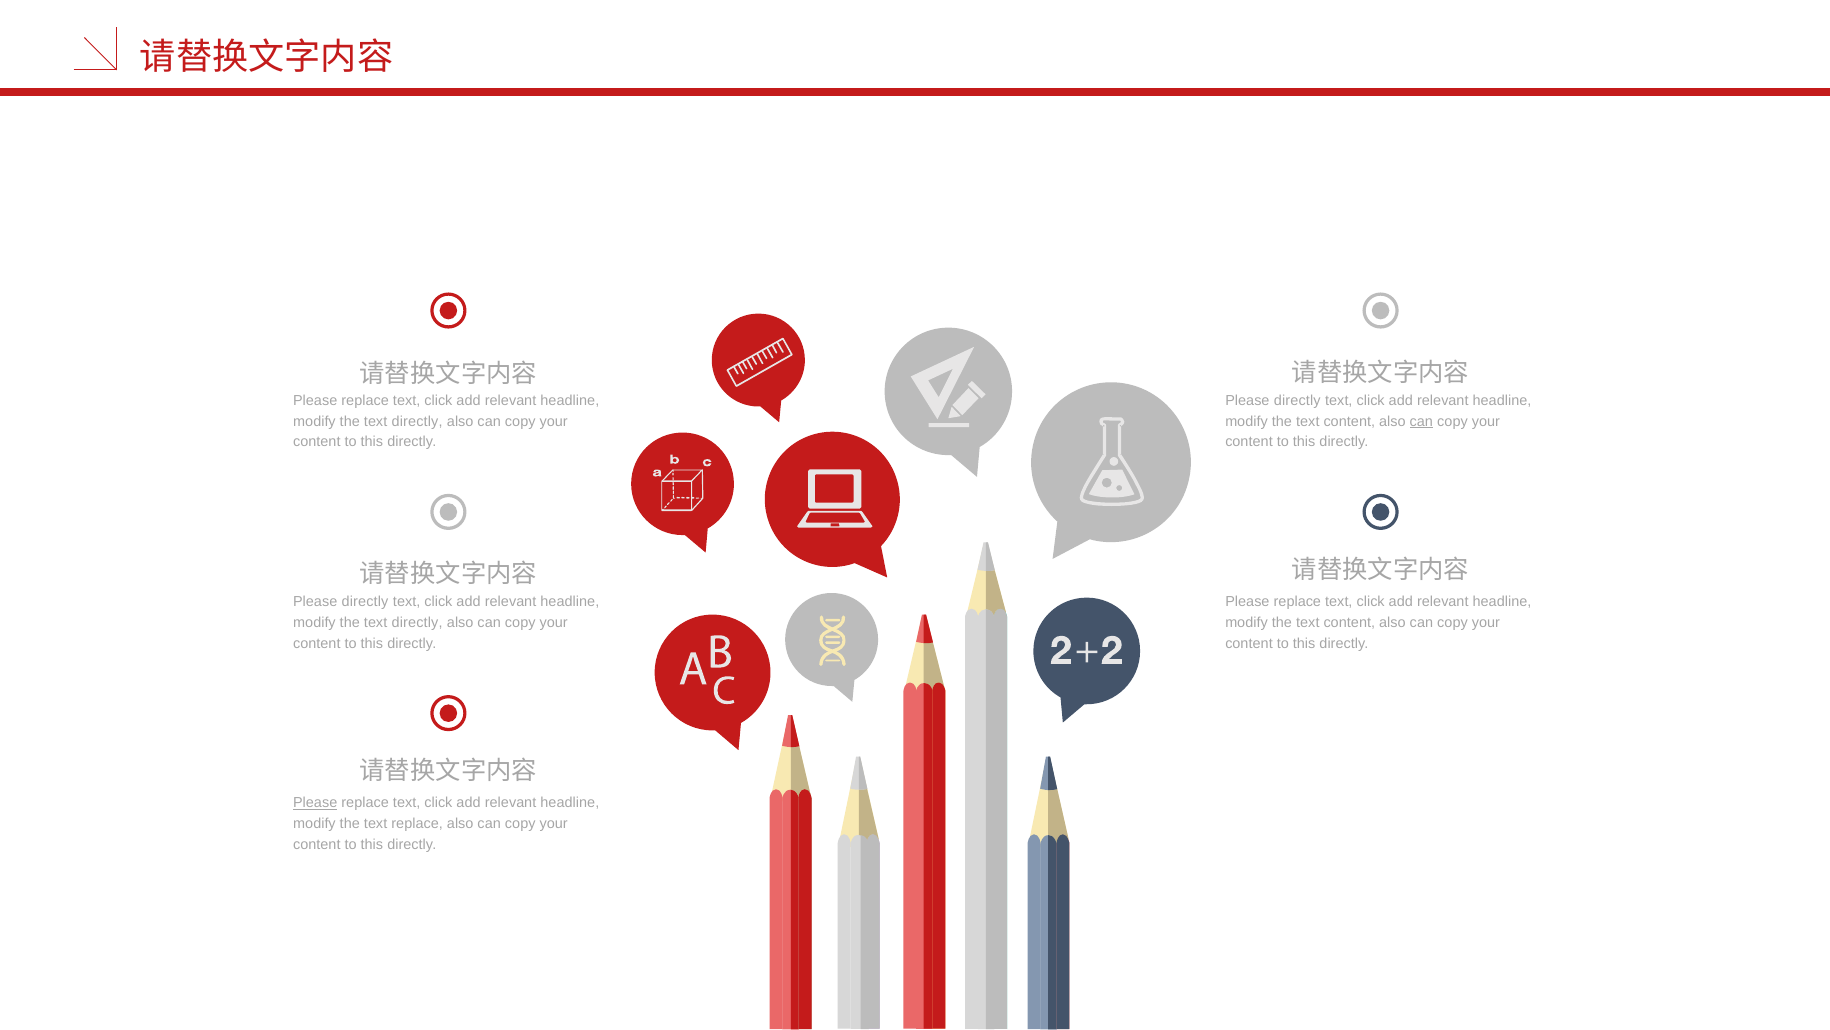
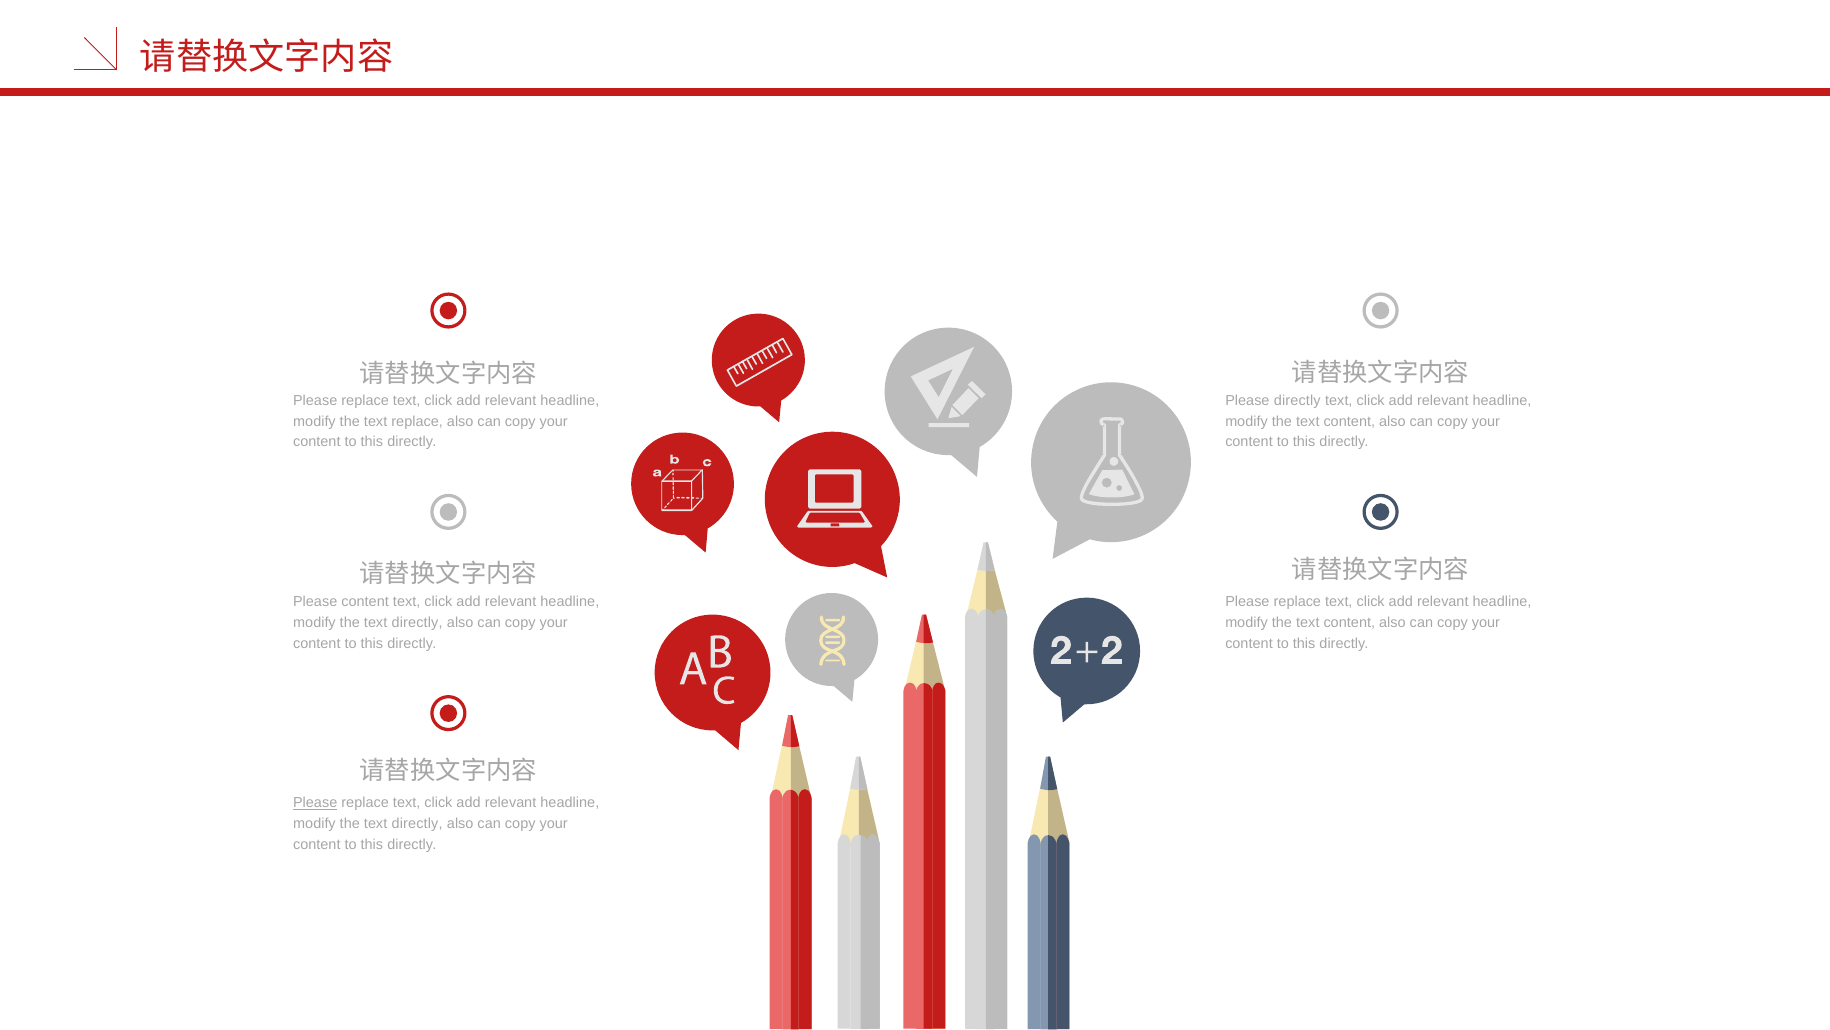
directly at (417, 421): directly -> replace
can at (1421, 421) underline: present -> none
directly at (365, 602): directly -> content
replace at (417, 823): replace -> directly
